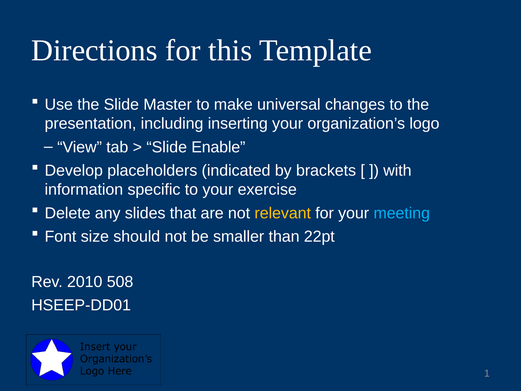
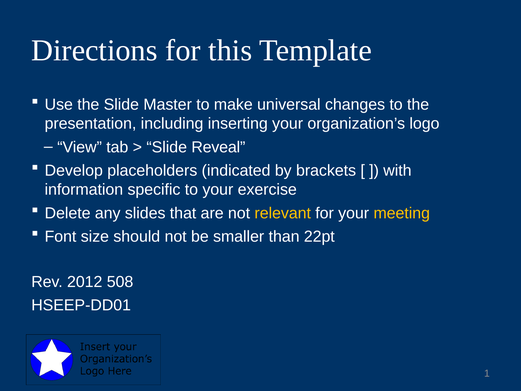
Enable: Enable -> Reveal
meeting colour: light blue -> yellow
2010: 2010 -> 2012
